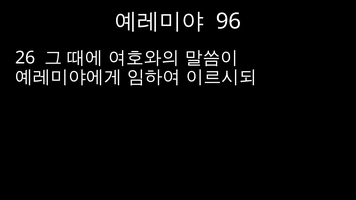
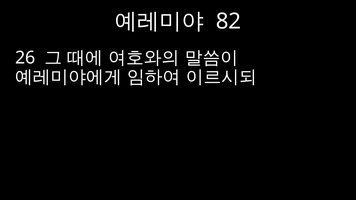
96: 96 -> 82
